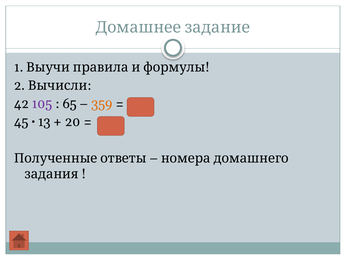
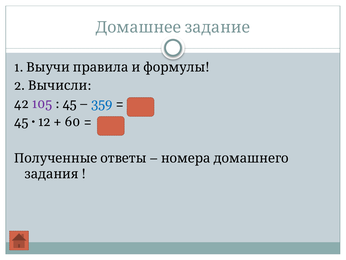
65 at (70, 104): 65 -> 45
359 colour: orange -> blue
13: 13 -> 12
20: 20 -> 60
